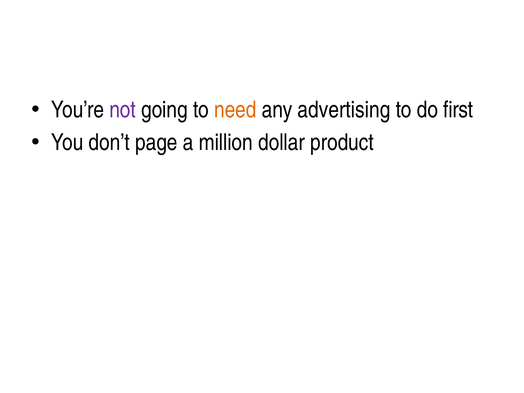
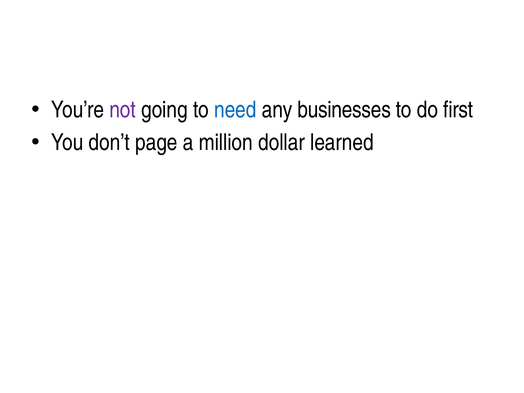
need colour: orange -> blue
advertising: advertising -> businesses
product: product -> learned
